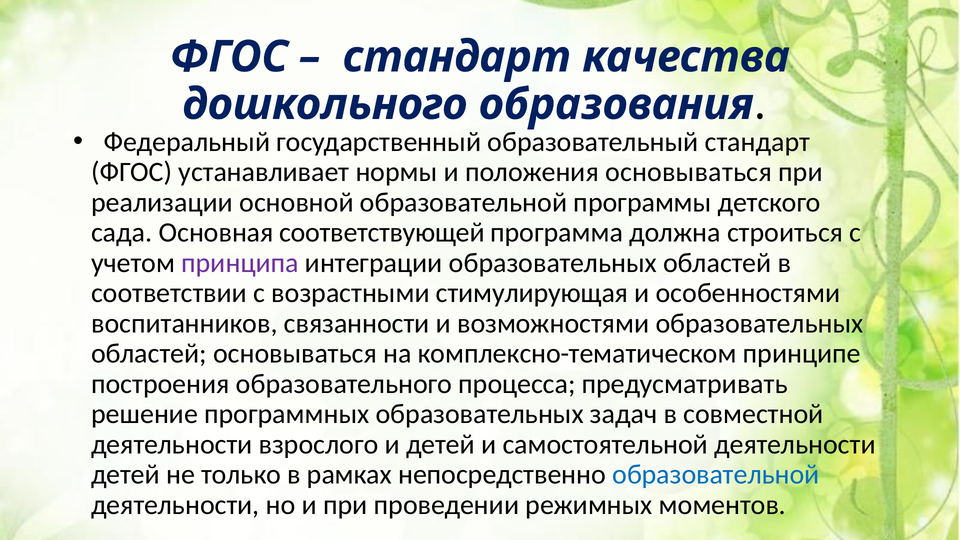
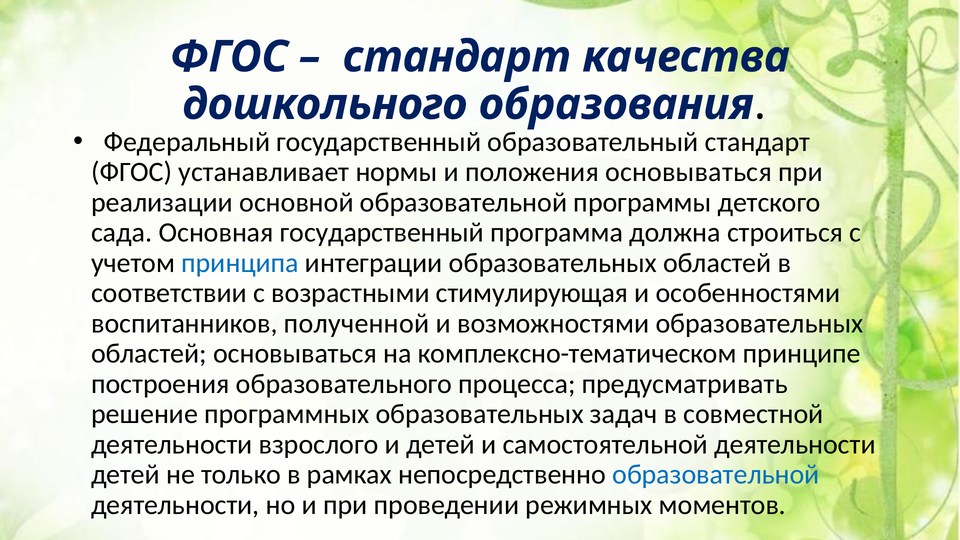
Основная соответствующей: соответствующей -> государственный
принципа colour: purple -> blue
связанности: связанности -> полученной
